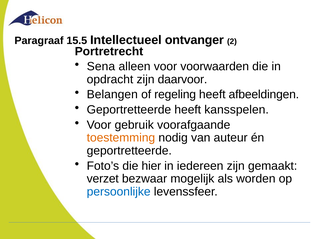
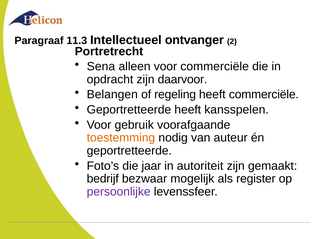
15.5: 15.5 -> 11.3
voor voorwaarden: voorwaarden -> commerciële
heeft afbeeldingen: afbeeldingen -> commerciële
hier: hier -> jaar
iedereen: iedereen -> autoriteit
verzet: verzet -> bedrijf
worden: worden -> register
persoonlijke colour: blue -> purple
